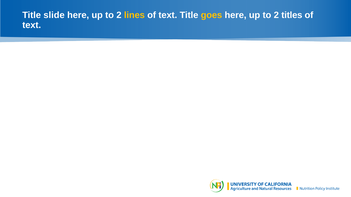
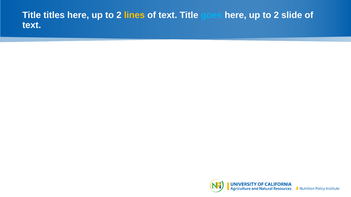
slide: slide -> titles
goes colour: yellow -> light blue
titles: titles -> slide
